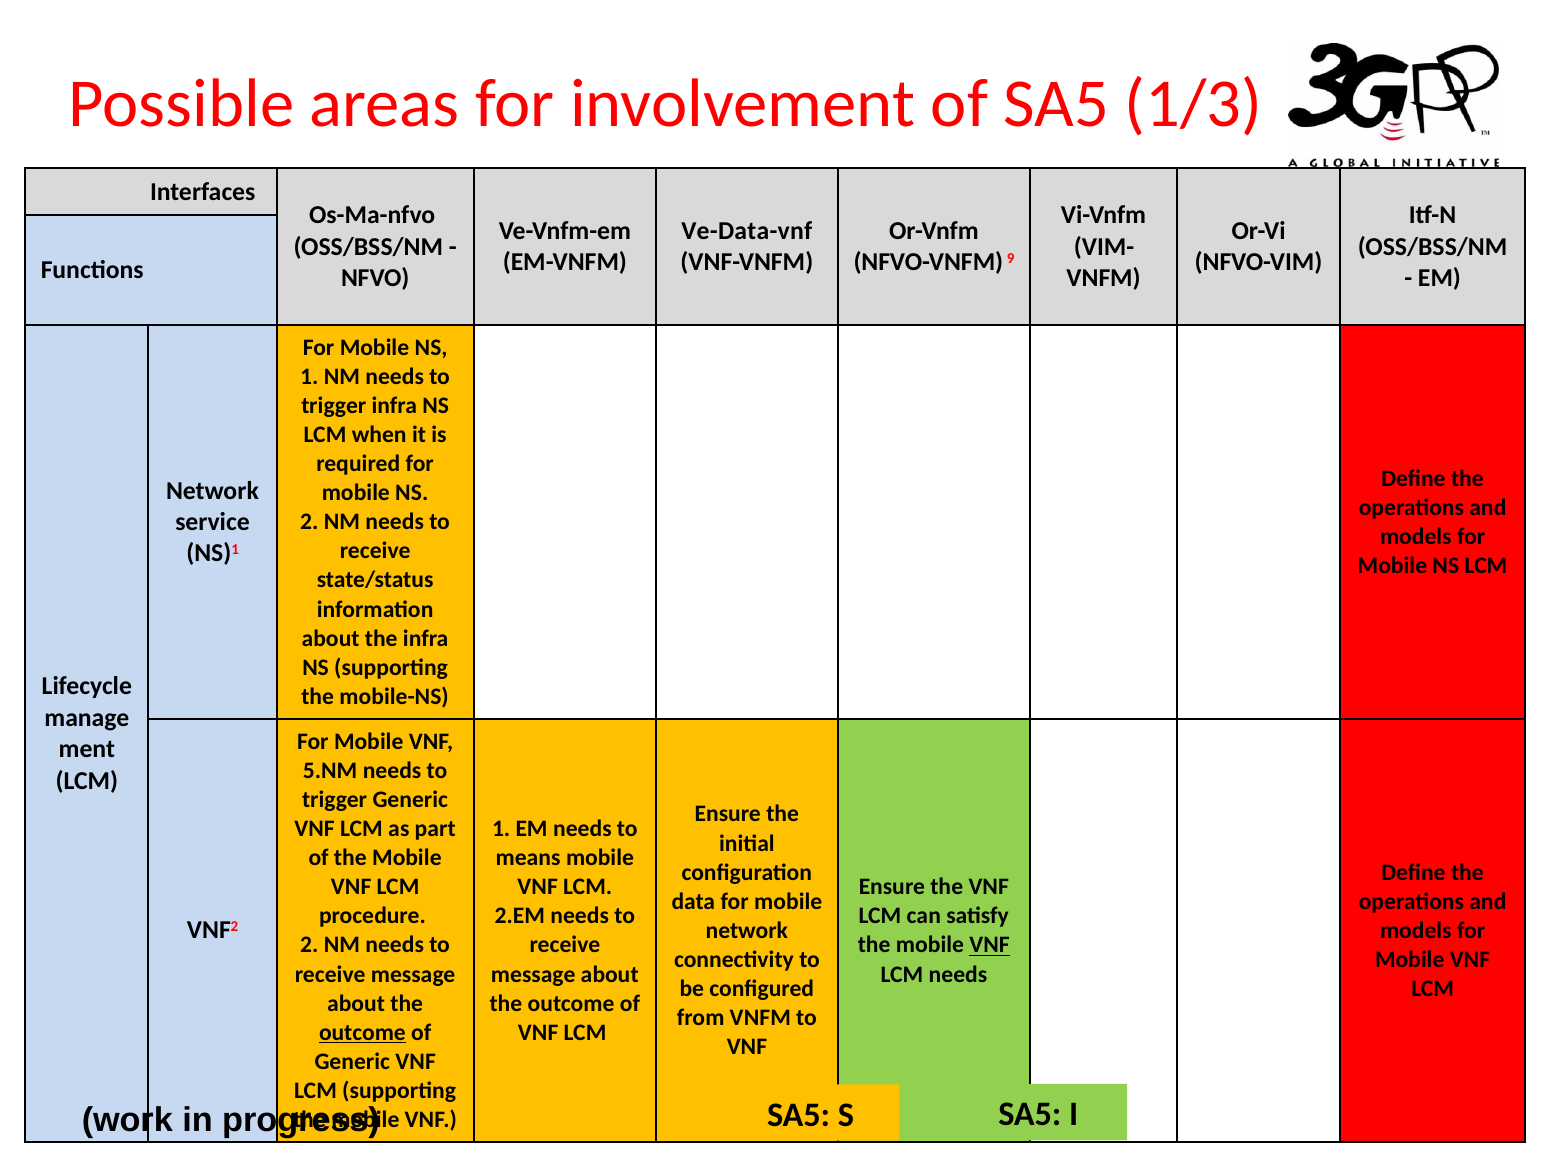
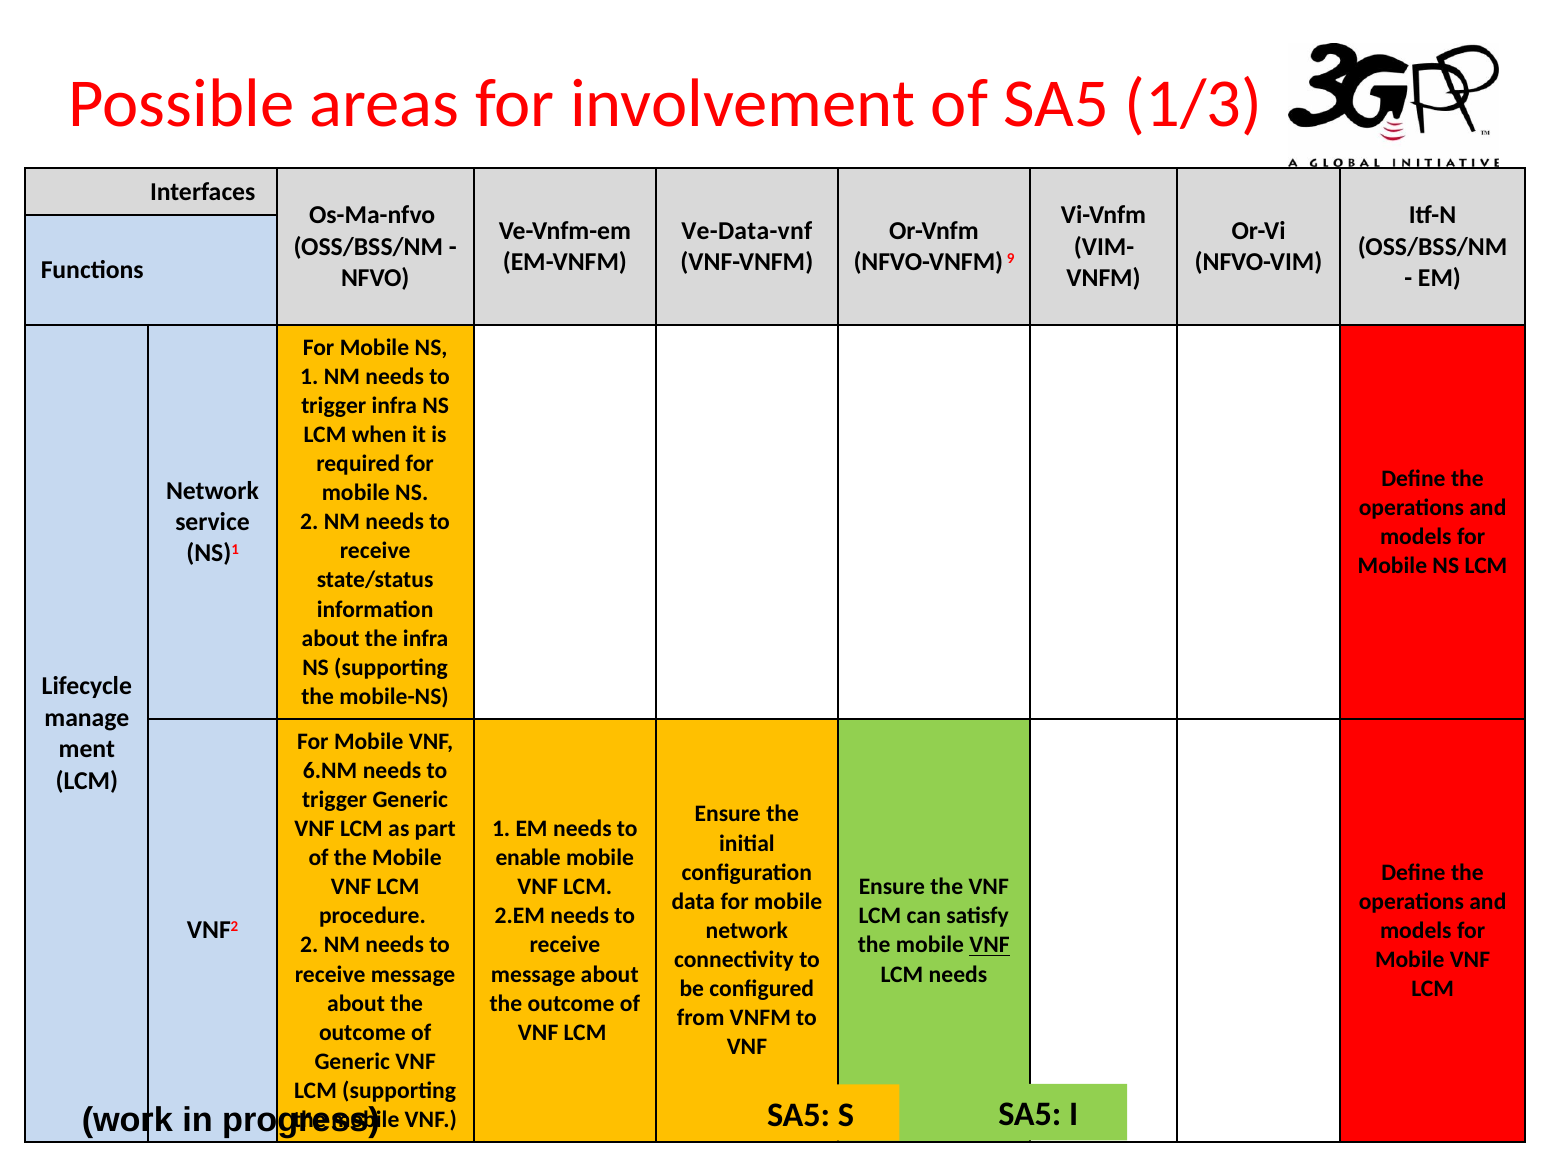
5.NM: 5.NM -> 6.NM
means: means -> enable
outcome at (362, 1032) underline: present -> none
